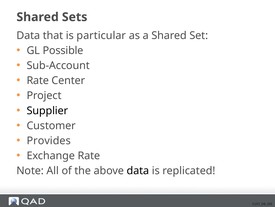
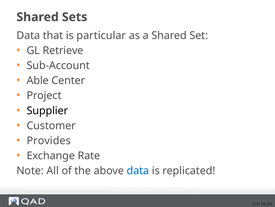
Possible: Possible -> Retrieve
Rate at (38, 80): Rate -> Able
data at (138, 170) colour: black -> blue
